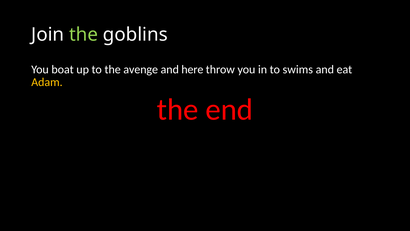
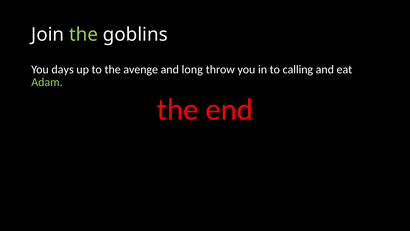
boat: boat -> days
here: here -> long
swims: swims -> calling
Adam colour: yellow -> light green
